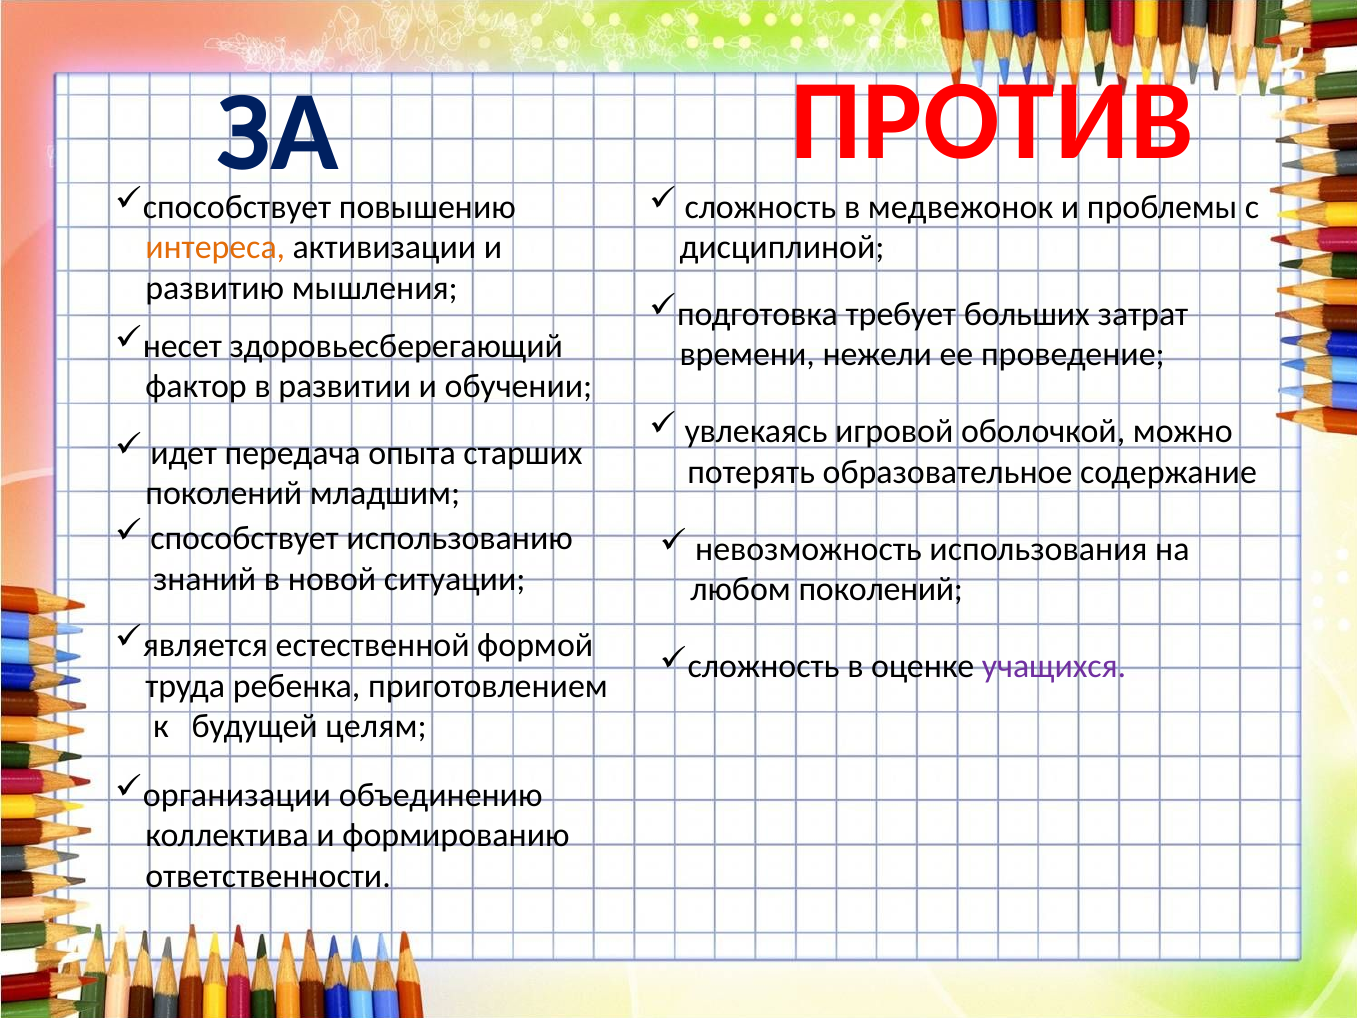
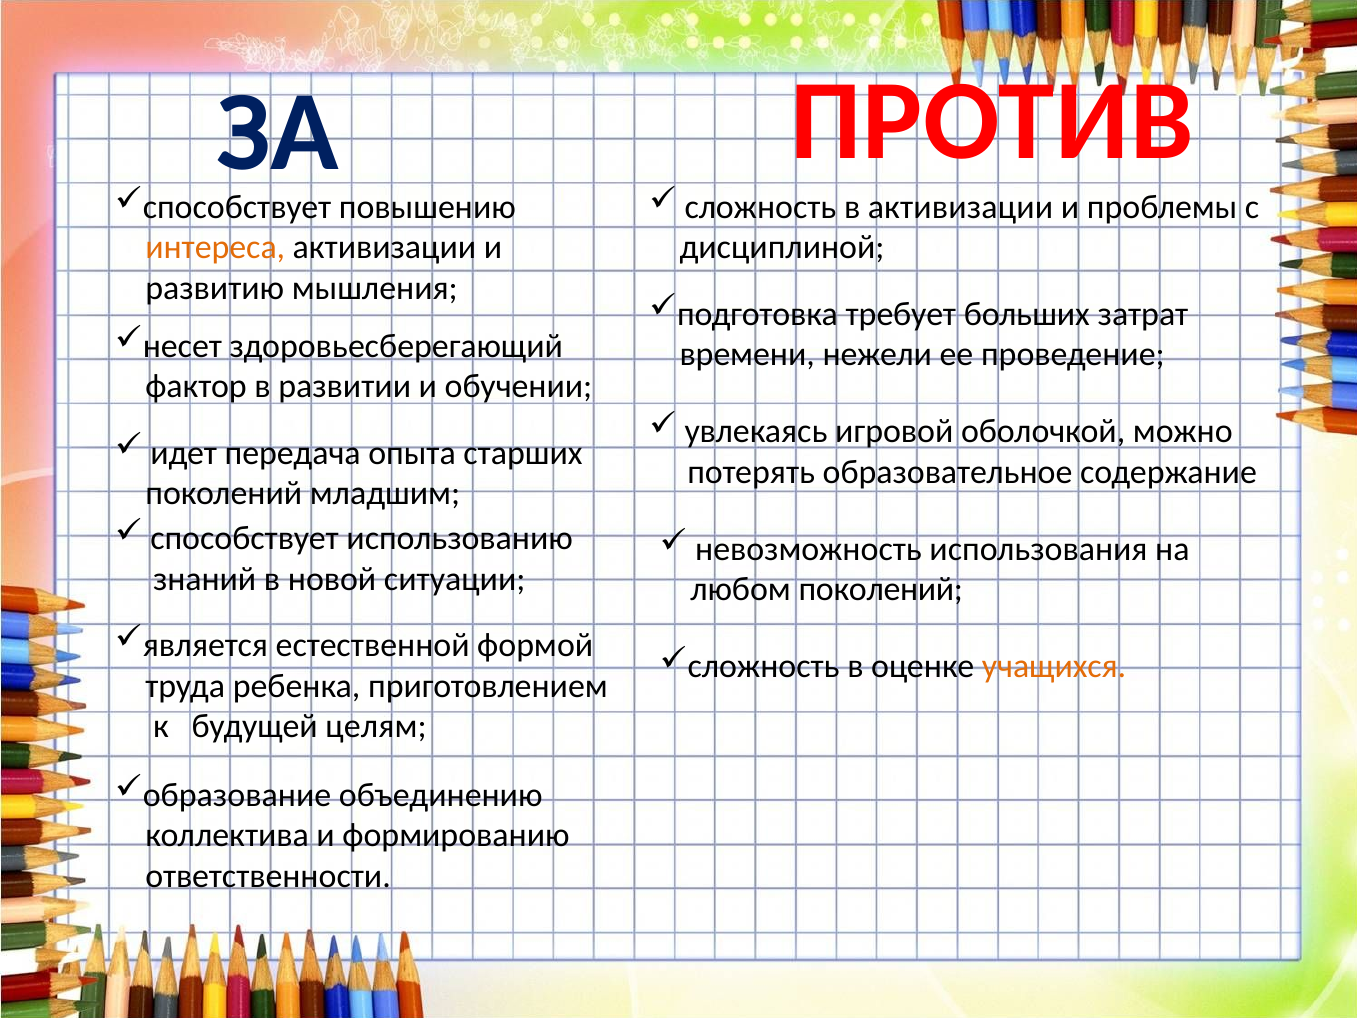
в медвежонок: медвежонок -> активизации
учащихся colour: purple -> orange
организации: организации -> образование
